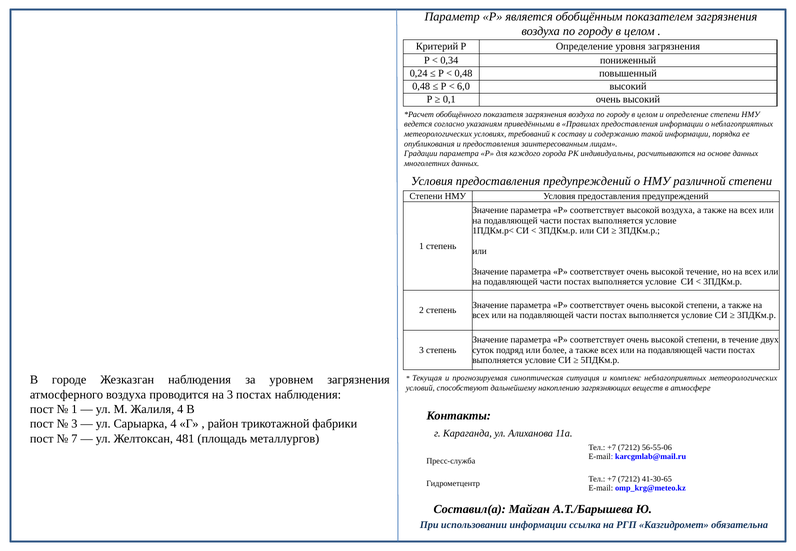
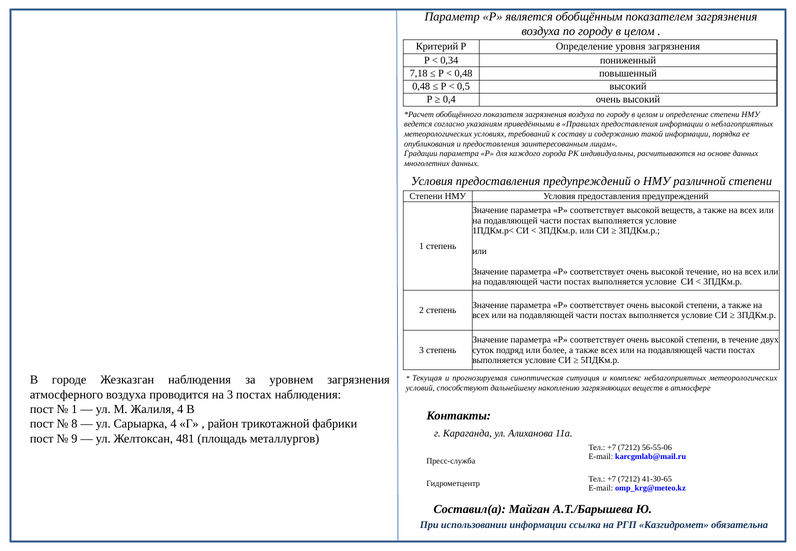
0,24: 0,24 -> 7,18
6,0: 6,0 -> 0,5
0,1: 0,1 -> 0,4
высокой воздуха: воздуха -> веществ
3 at (74, 424): 3 -> 8
7: 7 -> 9
